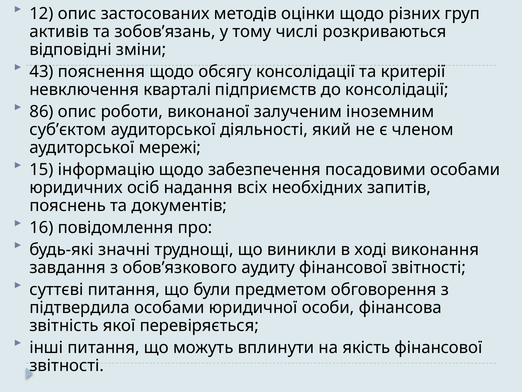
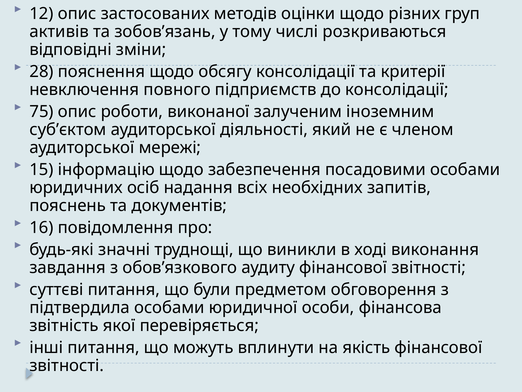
43: 43 -> 28
кварталі: кварталі -> повного
86: 86 -> 75
